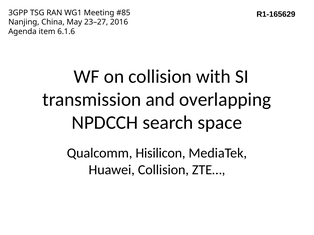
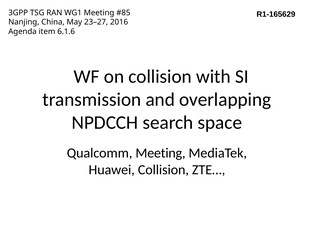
Qualcomm Hisilicon: Hisilicon -> Meeting
